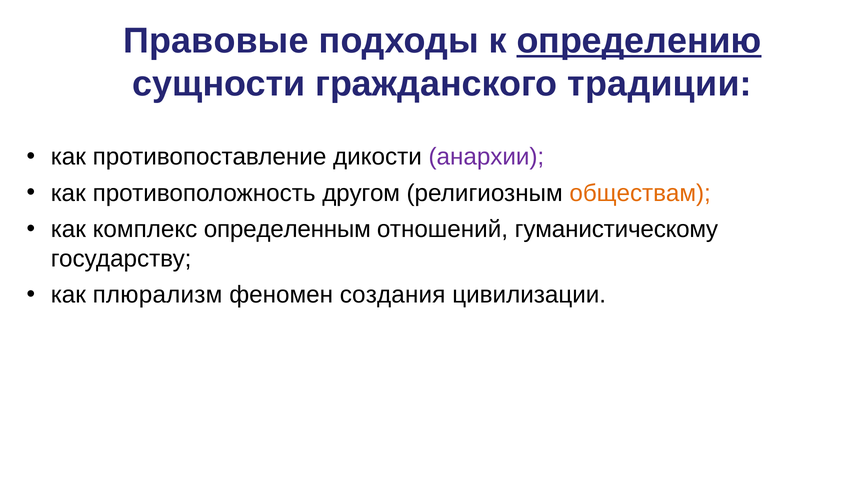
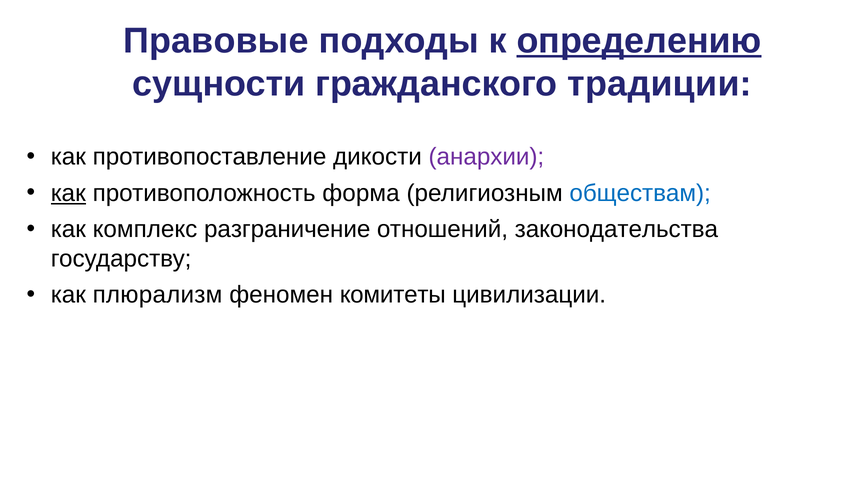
как at (68, 193) underline: none -> present
другом: другом -> форма
обществам colour: orange -> blue
определенным: определенным -> разграничение
гуманистическому: гуманистическому -> законодательства
создания: создания -> комитеты
